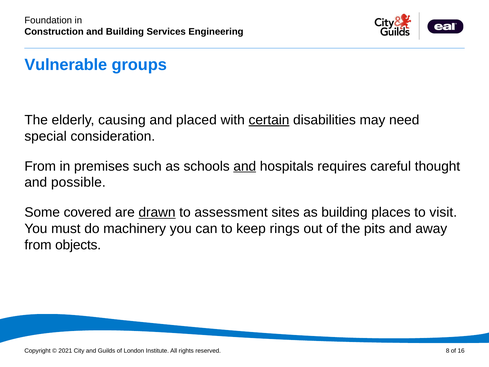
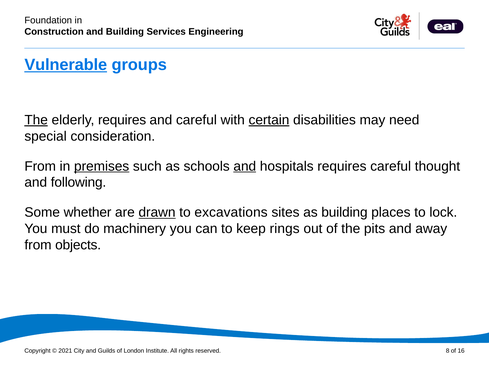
Vulnerable underline: none -> present
The at (36, 120) underline: none -> present
elderly causing: causing -> requires
and placed: placed -> careful
premises underline: none -> present
possible: possible -> following
covered: covered -> whether
assessment: assessment -> excavations
visit: visit -> lock
